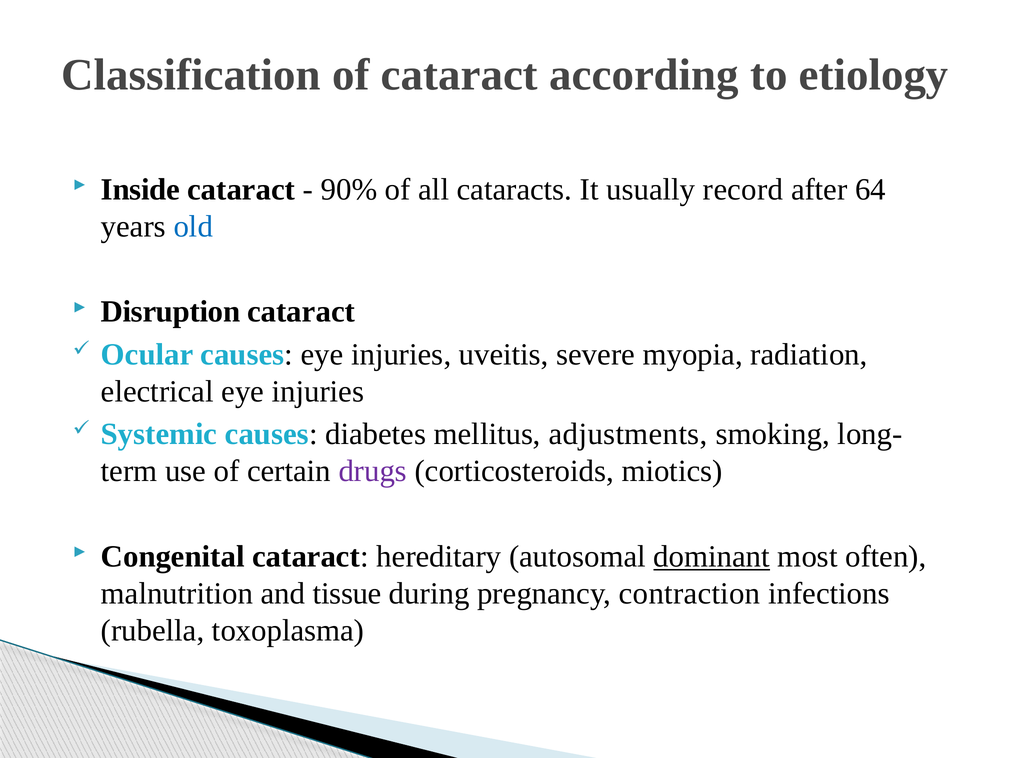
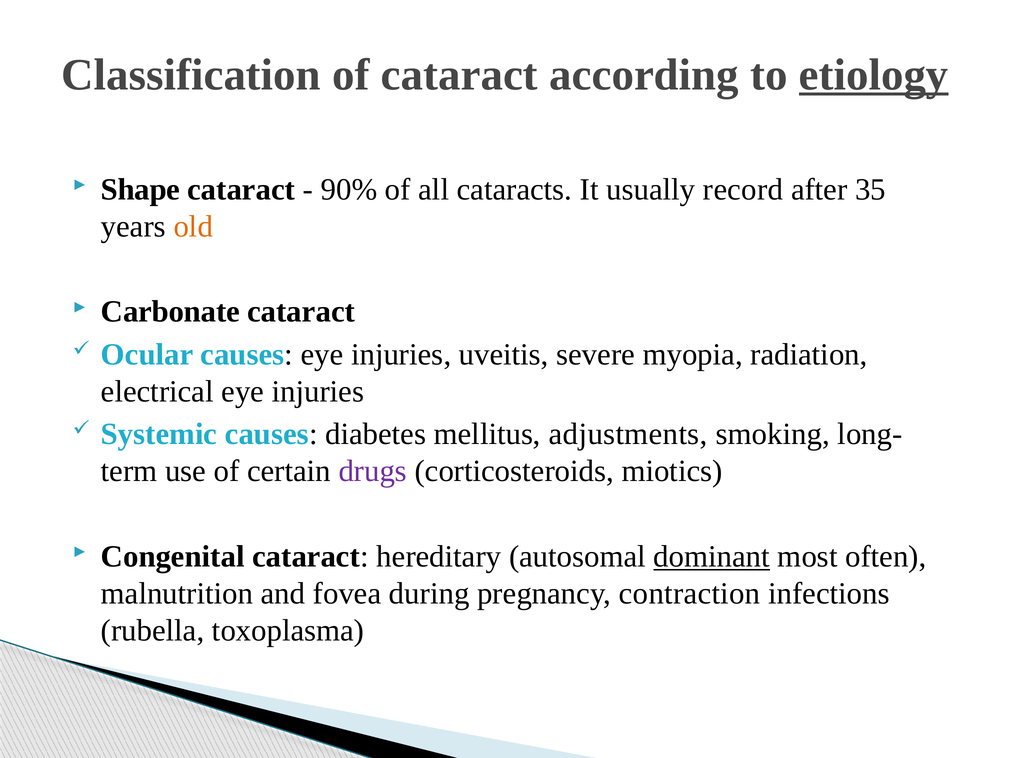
etiology underline: none -> present
Inside: Inside -> Shape
64: 64 -> 35
old colour: blue -> orange
Disruption: Disruption -> Carbonate
tissue: tissue -> fovea
